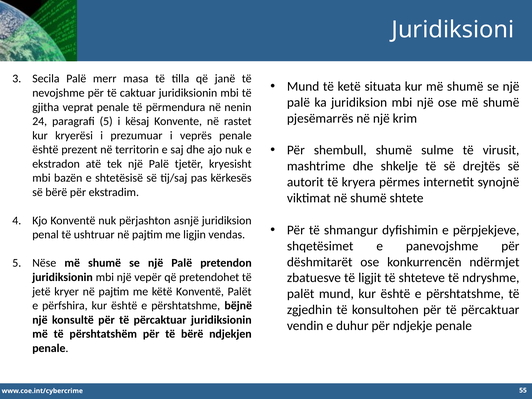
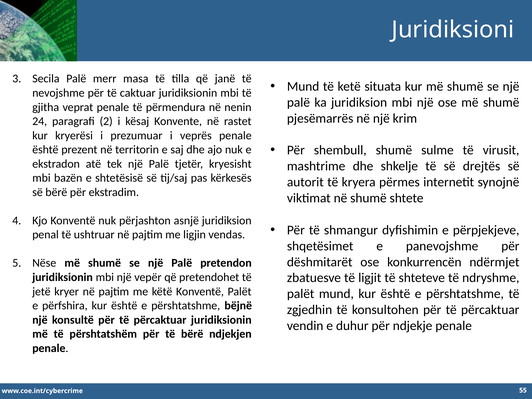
paragrafi 5: 5 -> 2
